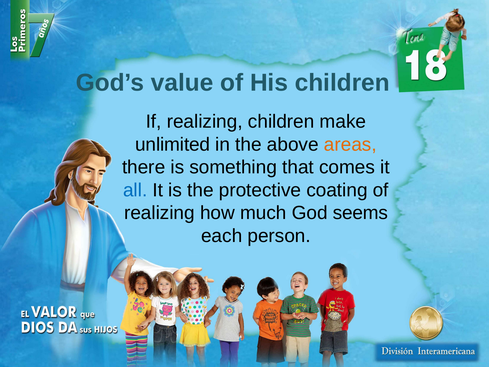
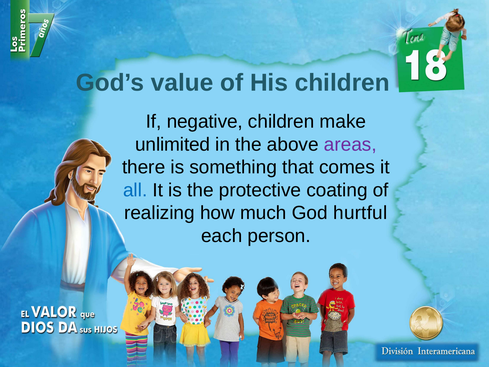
If realizing: realizing -> negative
areas colour: orange -> purple
seems: seems -> hurtful
